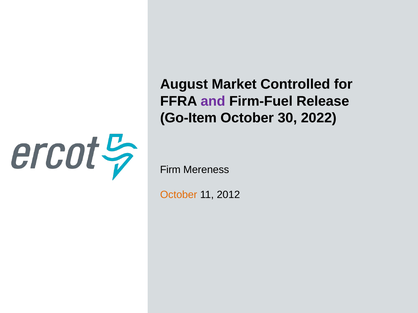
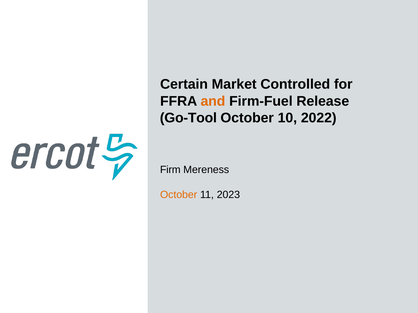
August: August -> Certain
and colour: purple -> orange
Go-Item: Go-Item -> Go-Tool
30: 30 -> 10
2012: 2012 -> 2023
